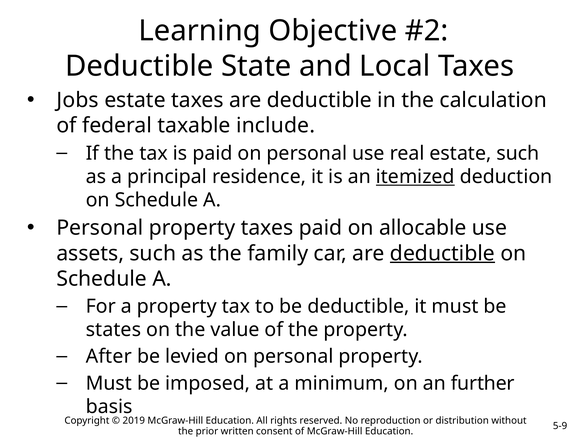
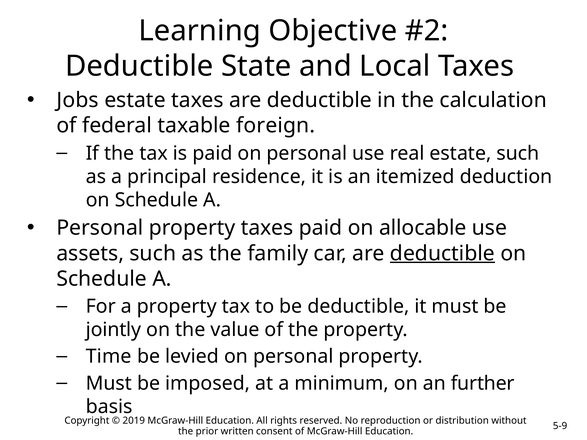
include: include -> foreign
itemized underline: present -> none
states: states -> jointly
After: After -> Time
